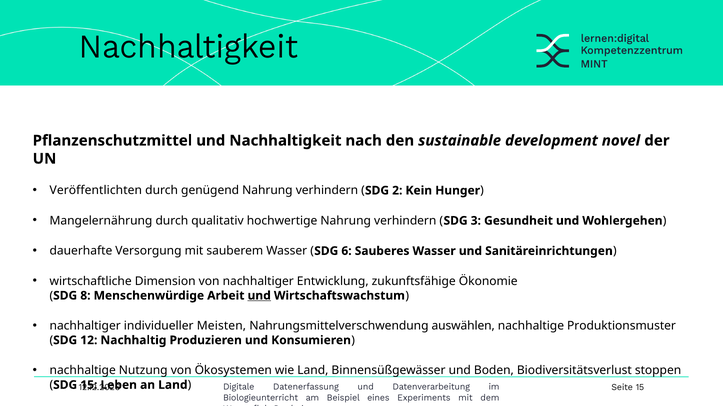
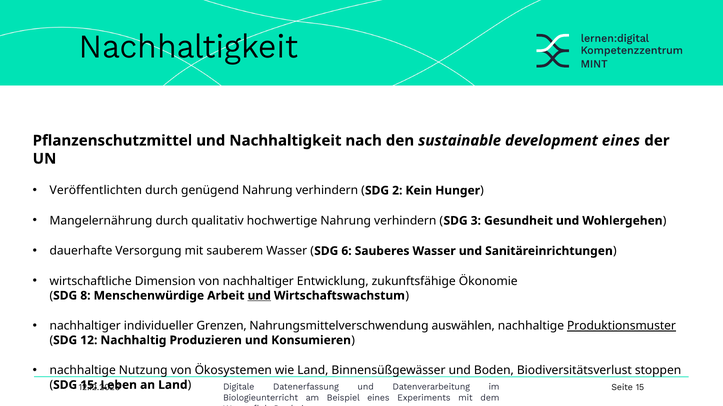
development novel: novel -> eines
Meisten: Meisten -> Grenzen
Produktionsmuster underline: none -> present
